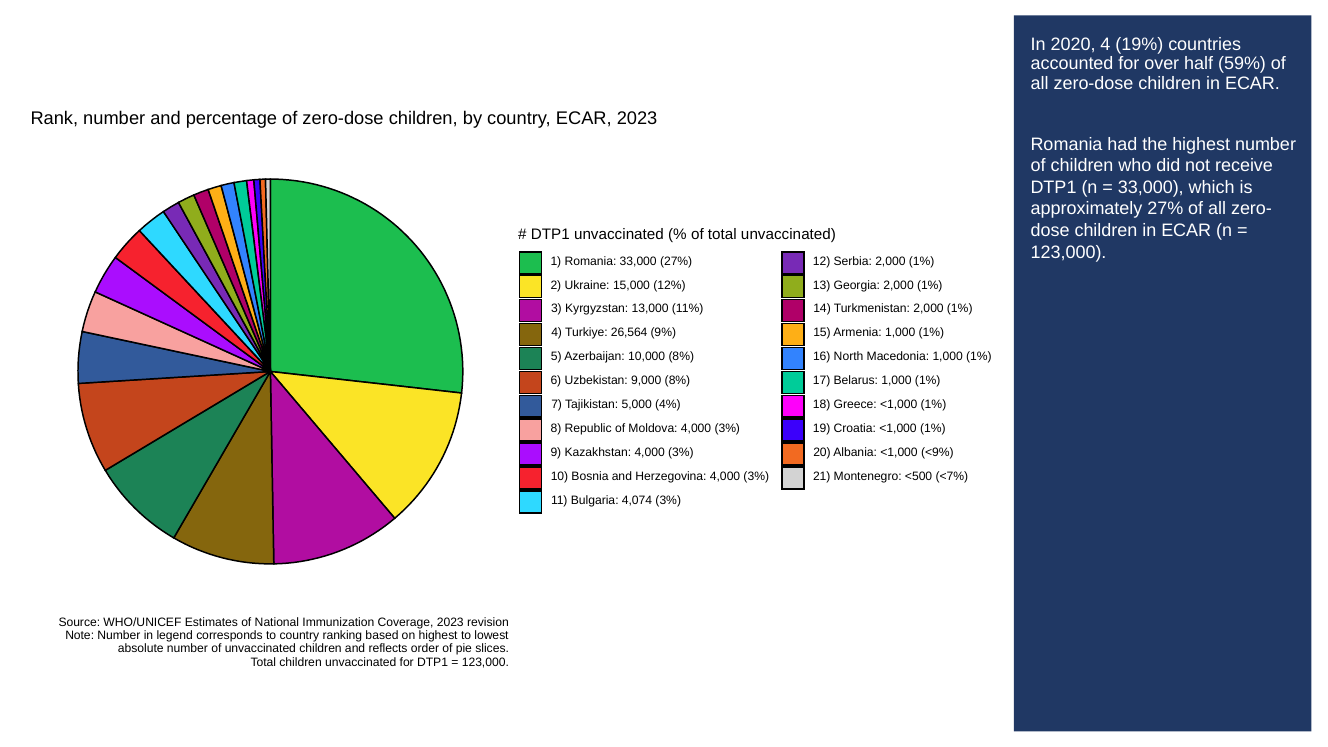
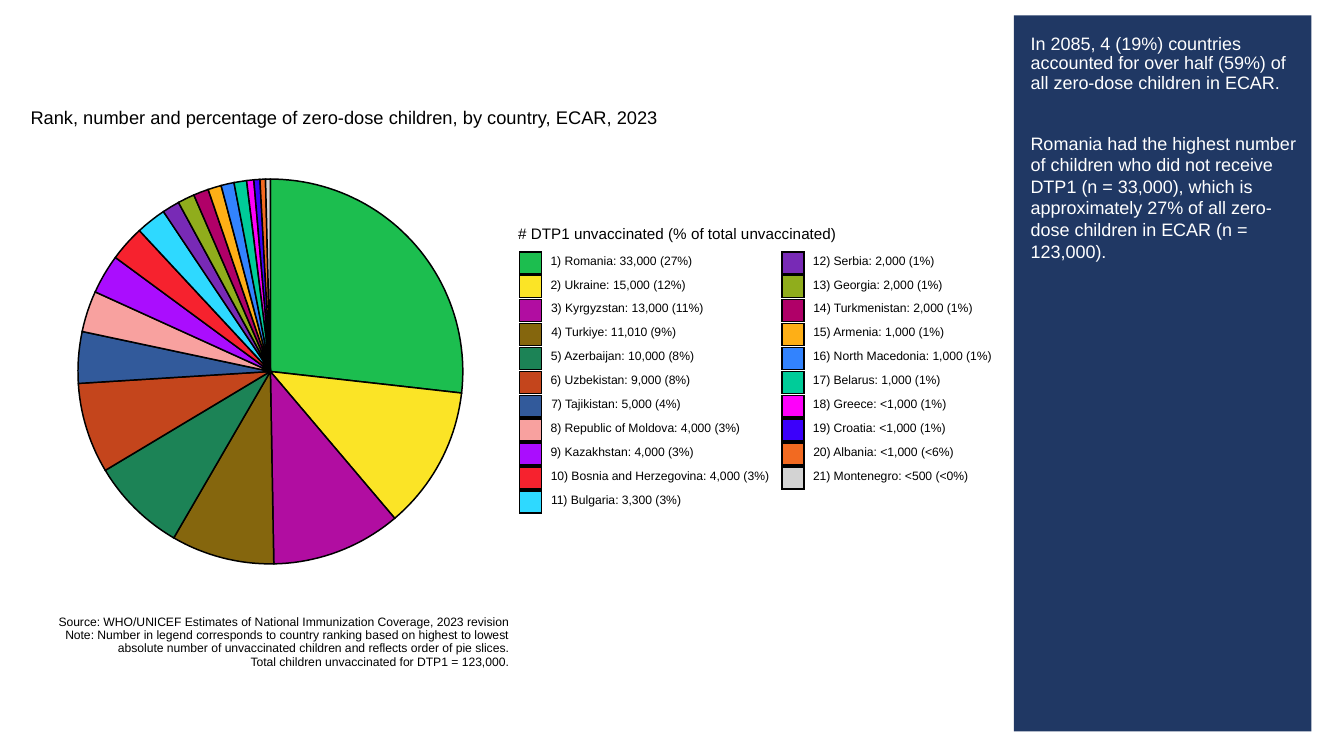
2020: 2020 -> 2085
26,564: 26,564 -> 11,010
<9%: <9% -> <6%
<7%: <7% -> <0%
4,074: 4,074 -> 3,300
